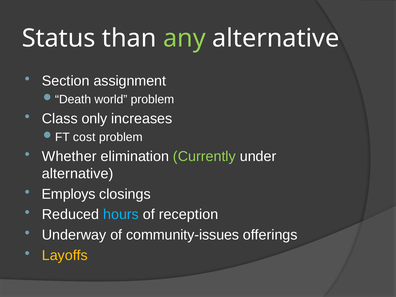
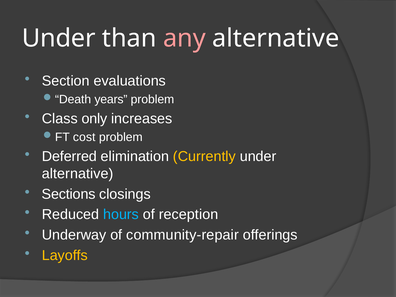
Status at (59, 38): Status -> Under
any colour: light green -> pink
assignment: assignment -> evaluations
world: world -> years
Whether: Whether -> Deferred
Currently colour: light green -> yellow
Employs: Employs -> Sections
community-issues: community-issues -> community-repair
